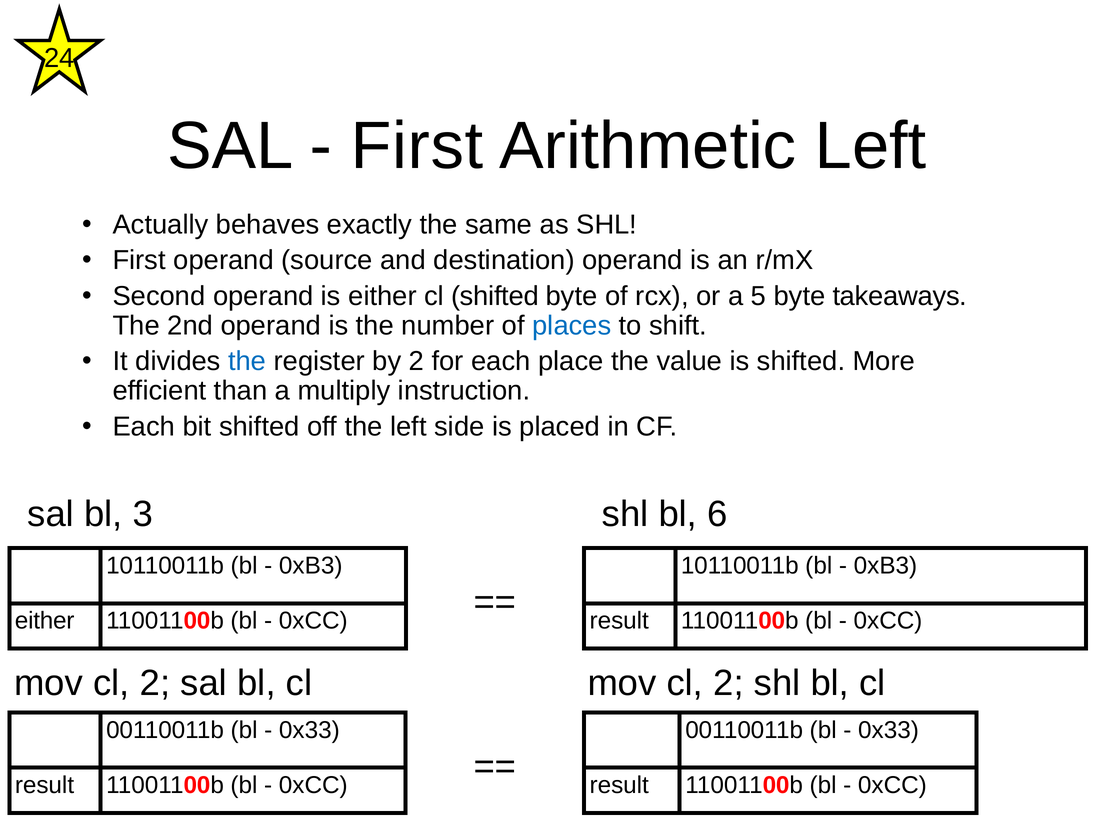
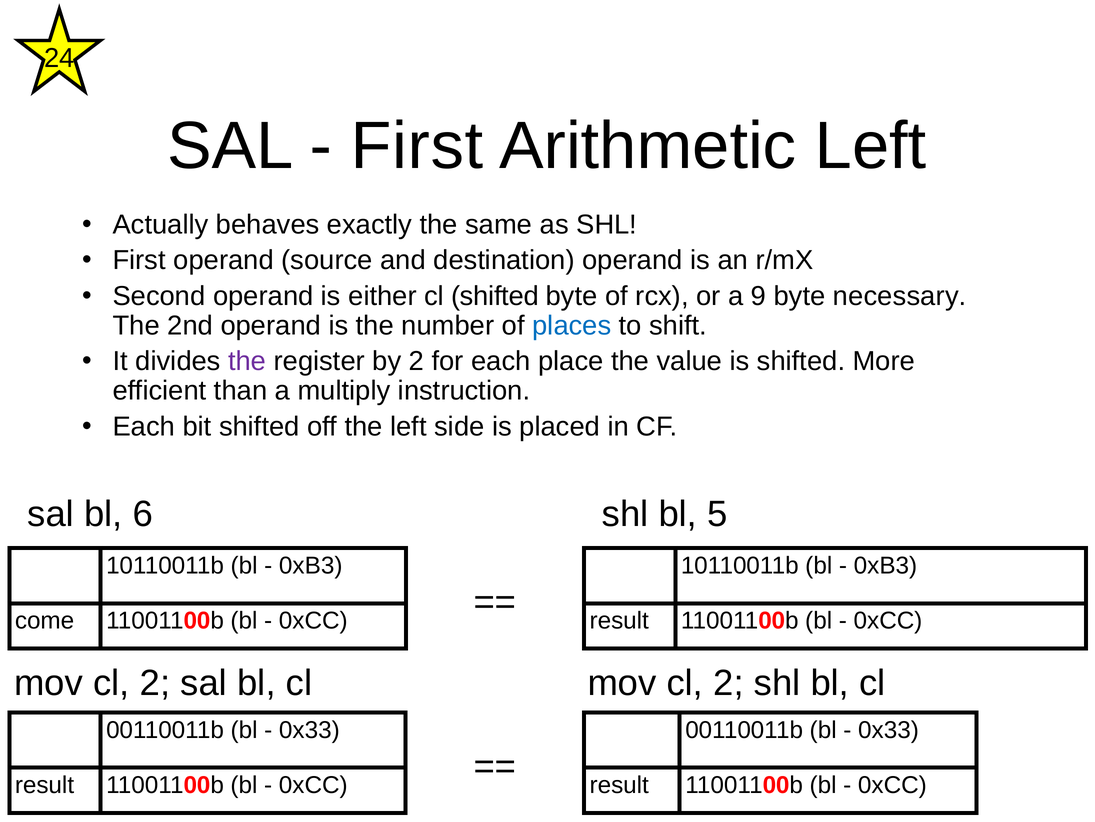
5: 5 -> 9
takeaways: takeaways -> necessary
the at (247, 361) colour: blue -> purple
3: 3 -> 6
6: 6 -> 5
either at (45, 620): either -> come
